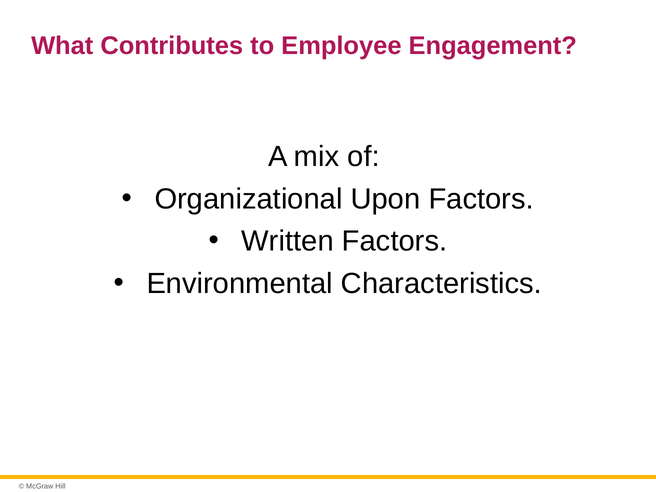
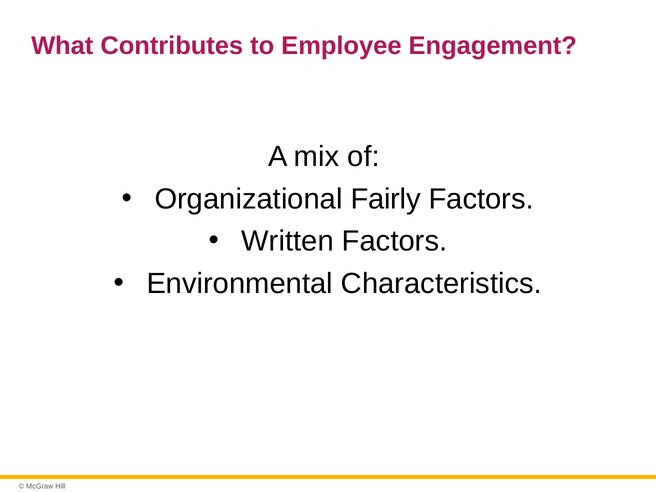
Upon: Upon -> Fairly
